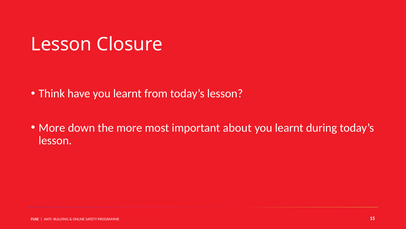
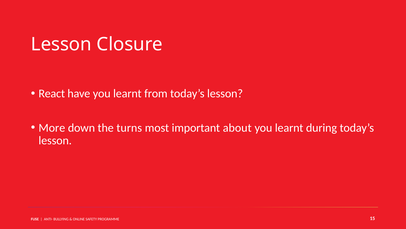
Think: Think -> React
the more: more -> turns
